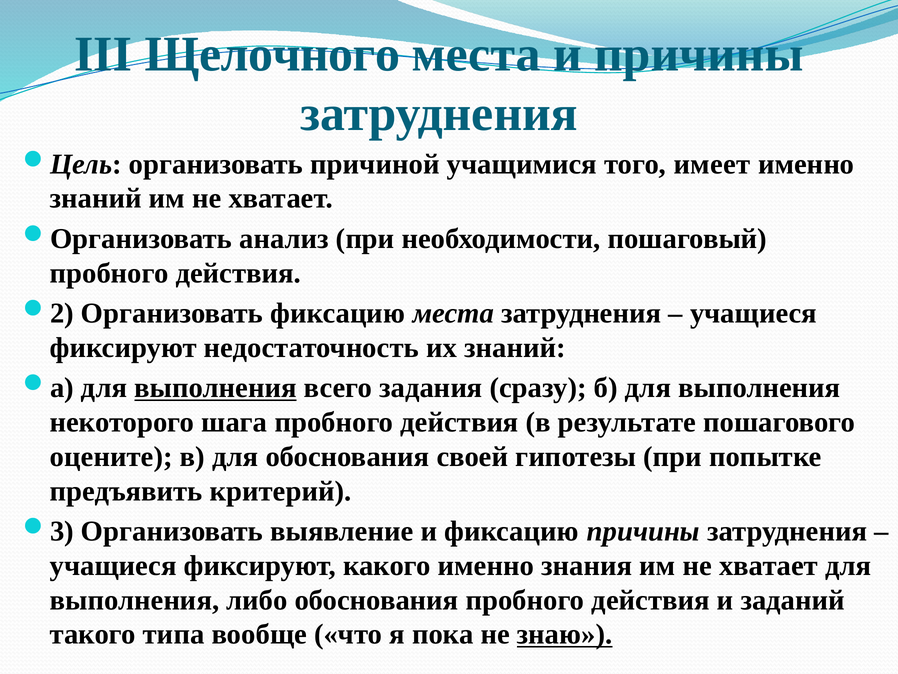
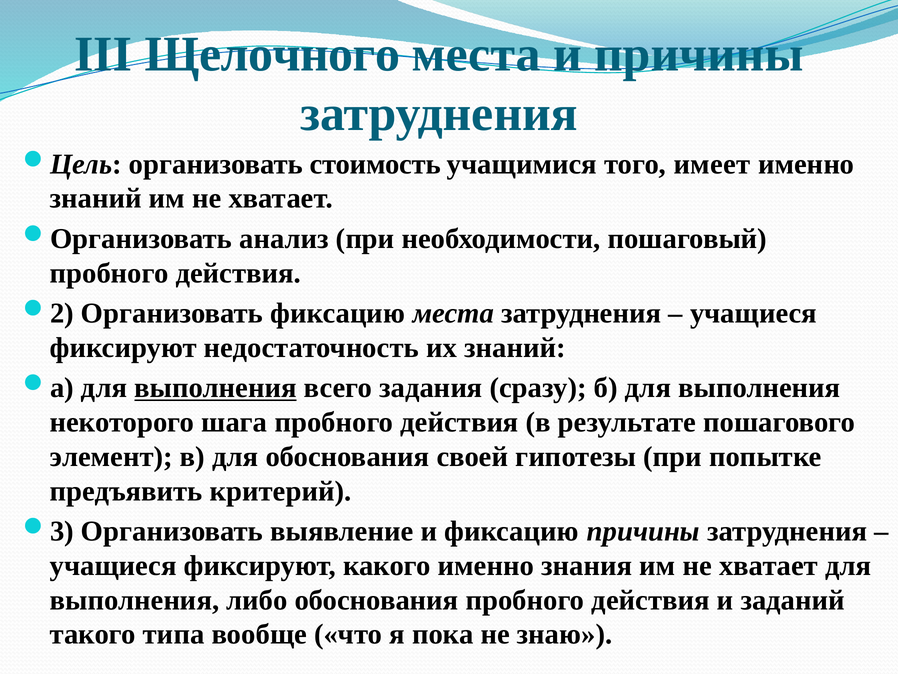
причиной: причиной -> стоимость
оцените: оцените -> элемент
знаю underline: present -> none
